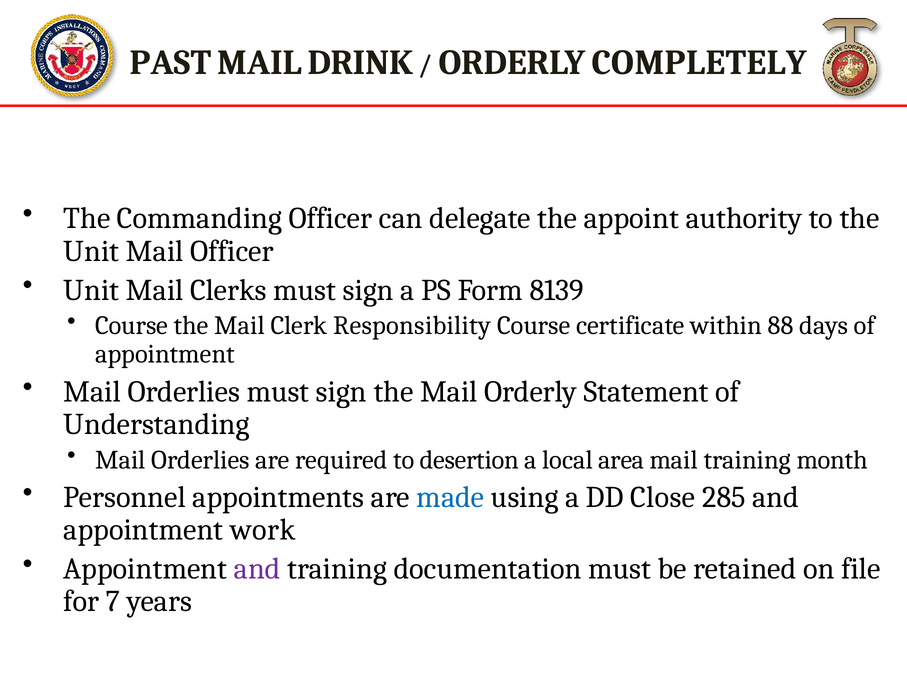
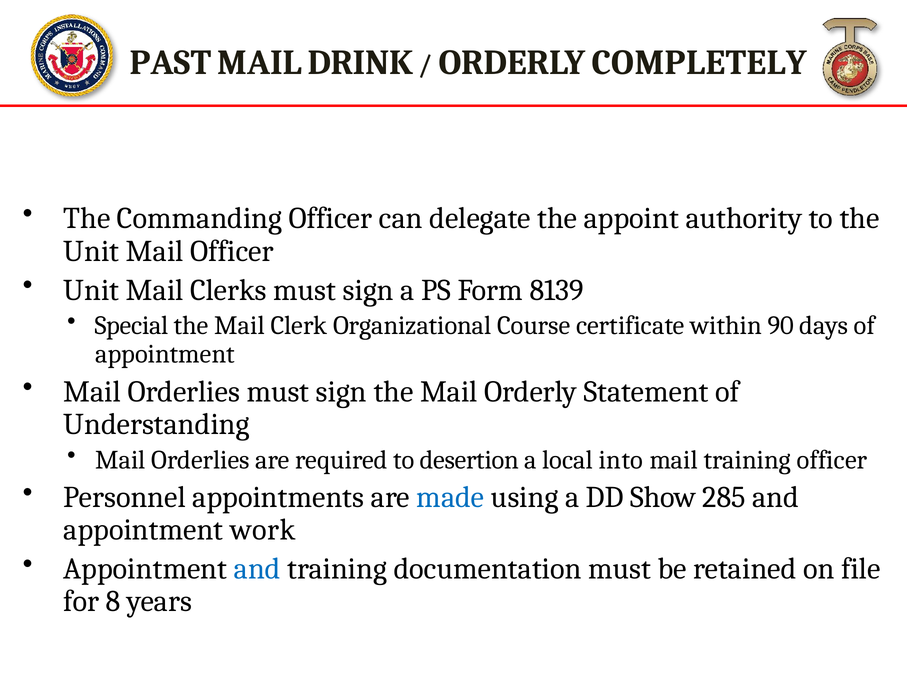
Course at (132, 326): Course -> Special
Responsibility: Responsibility -> Organizational
88: 88 -> 90
area: area -> into
training month: month -> officer
Close: Close -> Show
and at (257, 569) colour: purple -> blue
7: 7 -> 8
